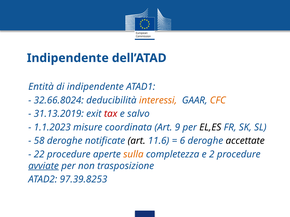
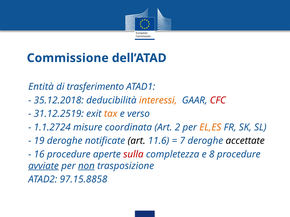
Indipendente at (68, 58): Indipendente -> Commissione
di indipendente: indipendente -> trasferimento
32.66.8024: 32.66.8024 -> 35.12.2018
CFC colour: orange -> red
31.13.2019: 31.13.2019 -> 31.12.2519
tax colour: red -> orange
salvo: salvo -> verso
1.1.2023: 1.1.2023 -> 1.1.2724
9: 9 -> 2
EL,ES colour: black -> orange
58: 58 -> 19
6: 6 -> 7
22: 22 -> 16
sulla colour: orange -> red
2: 2 -> 8
non underline: none -> present
97.39.8253: 97.39.8253 -> 97.15.8858
